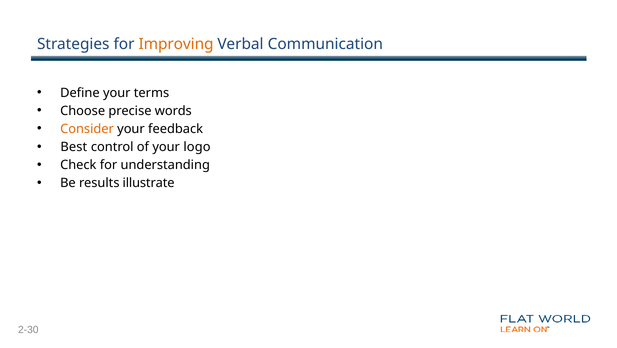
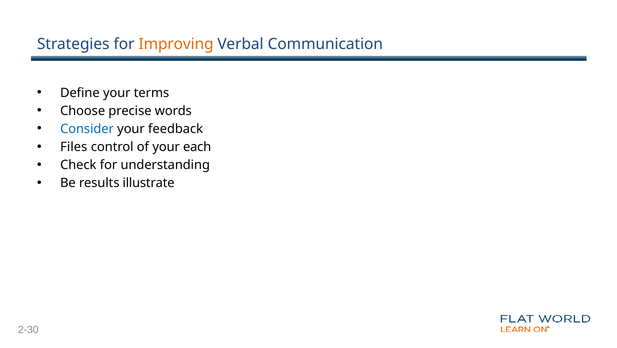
Consider colour: orange -> blue
Best: Best -> Files
logo: logo -> each
